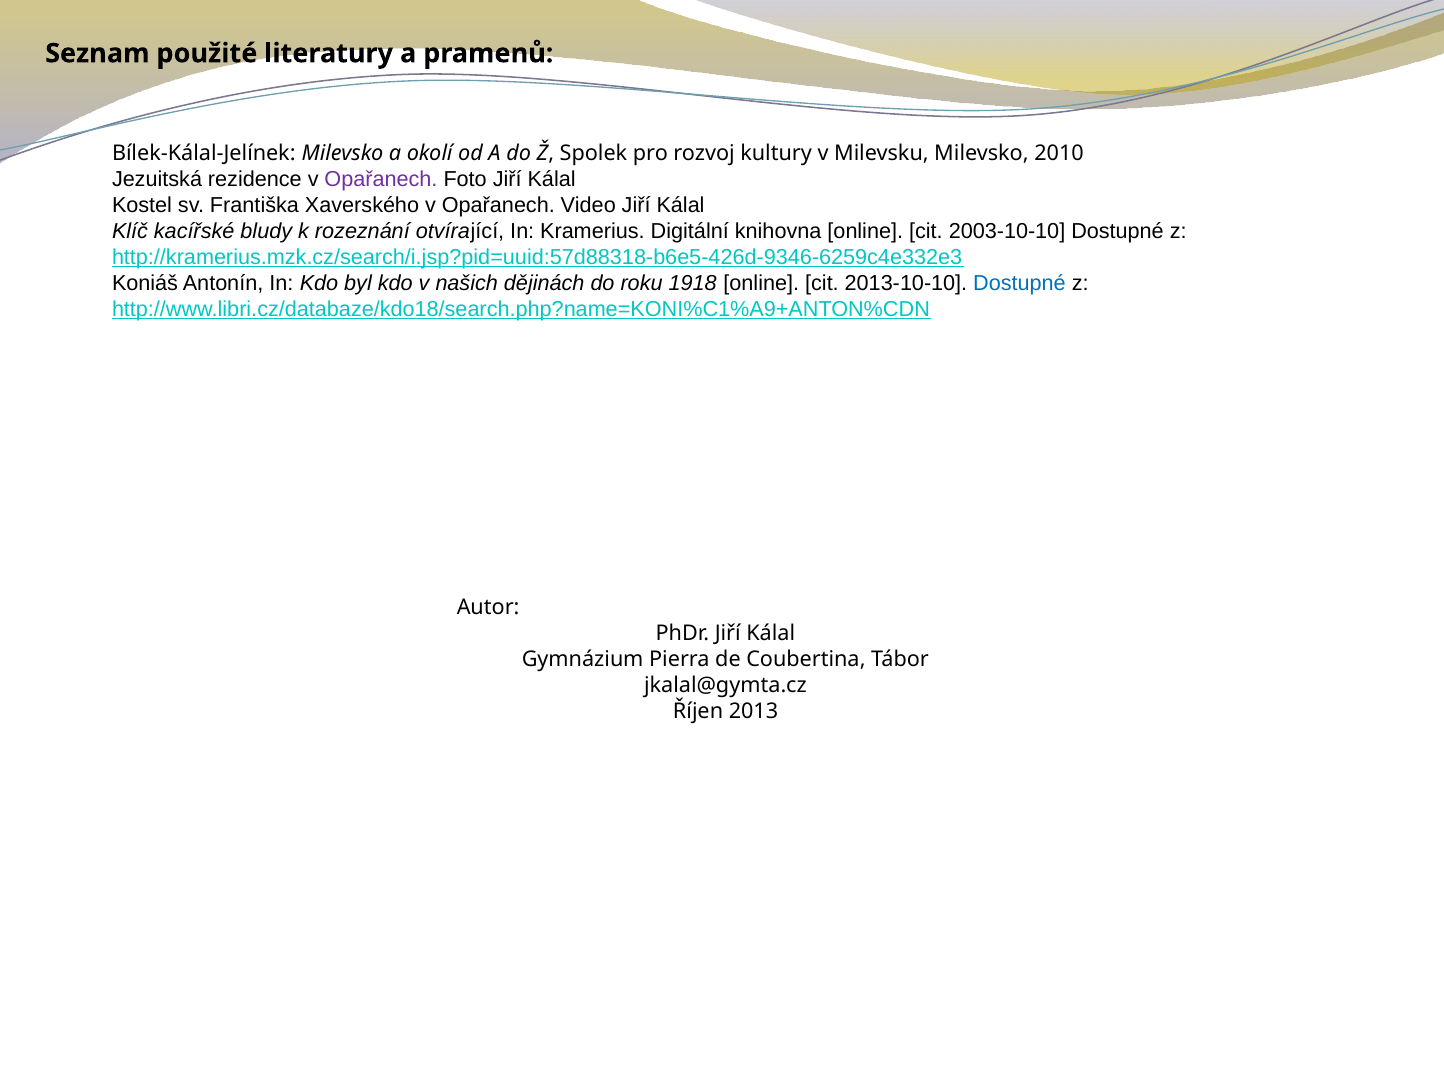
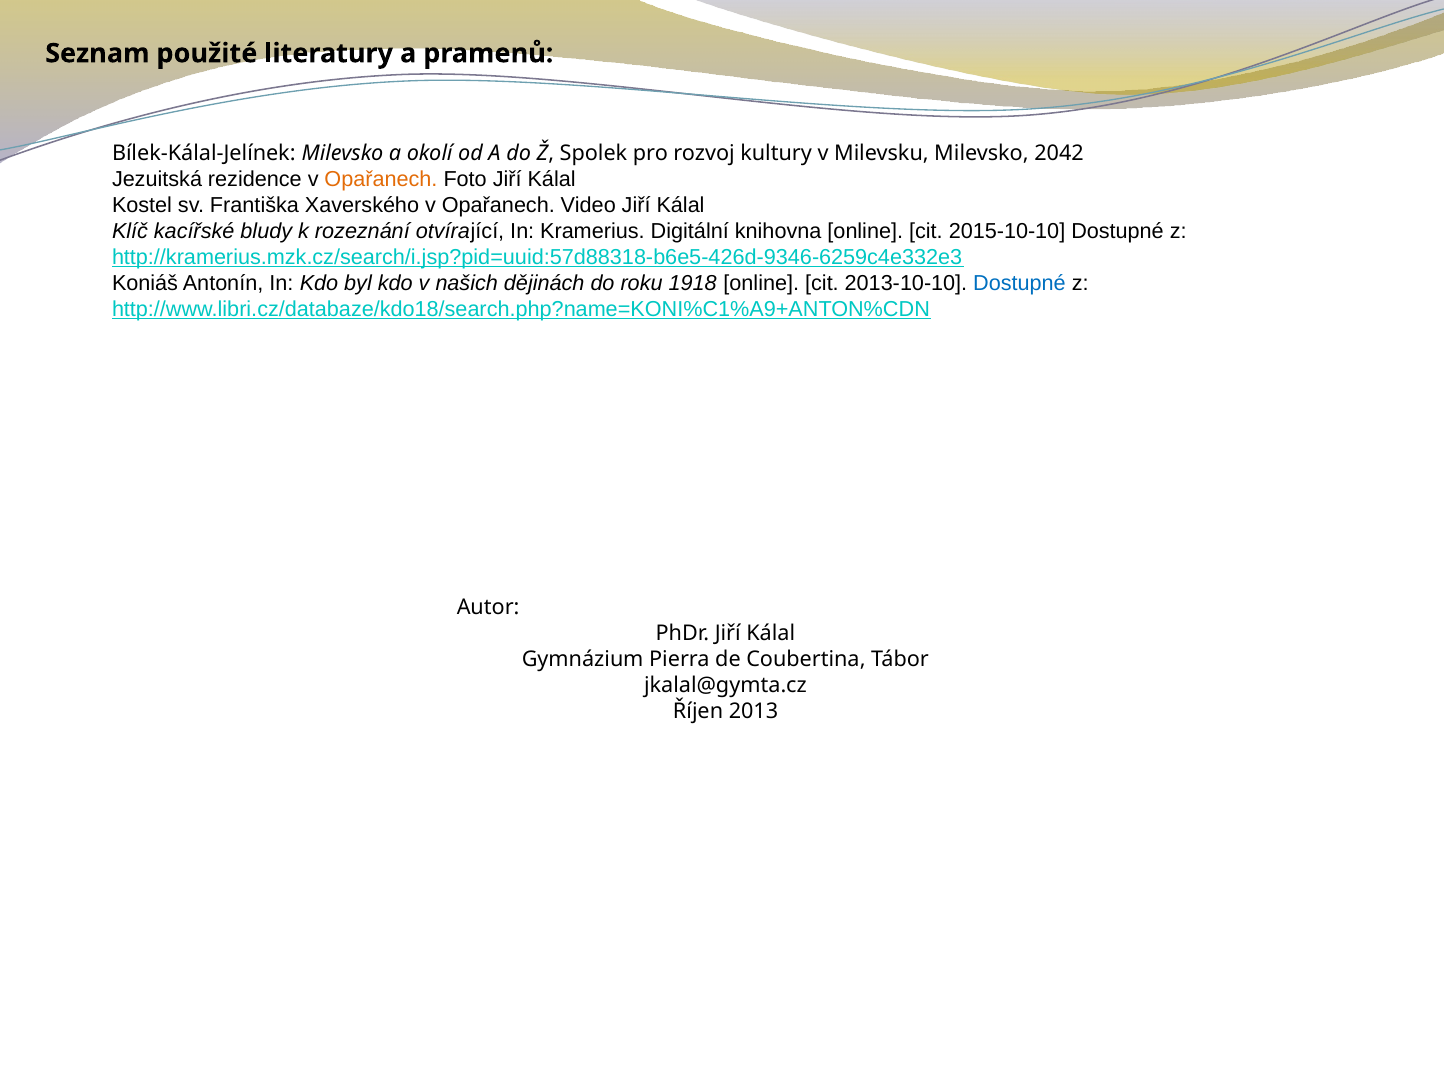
2010: 2010 -> 2042
Opařanech at (381, 179) colour: purple -> orange
2003-10-10: 2003-10-10 -> 2015-10-10
